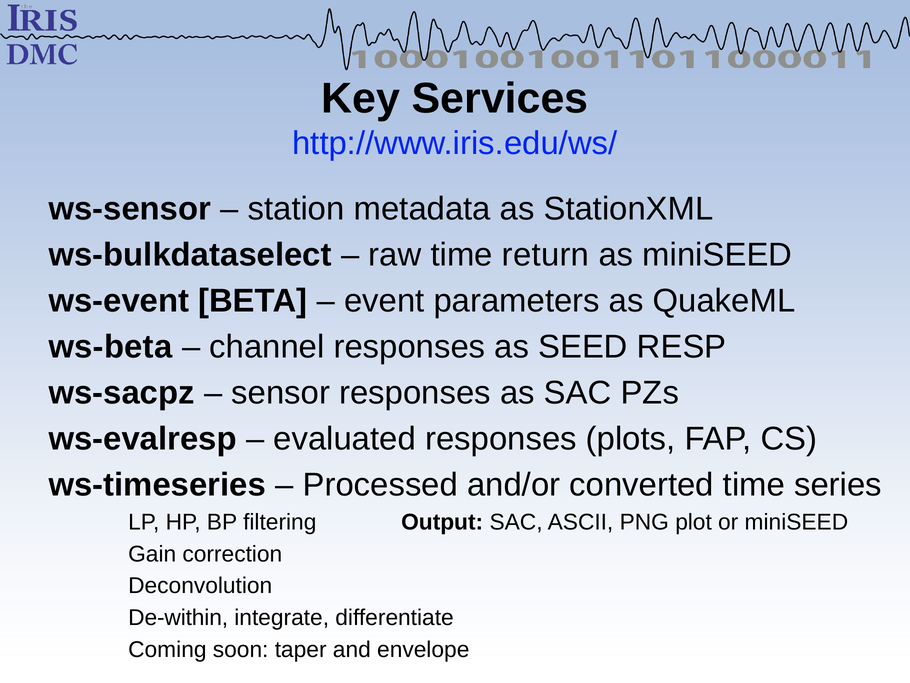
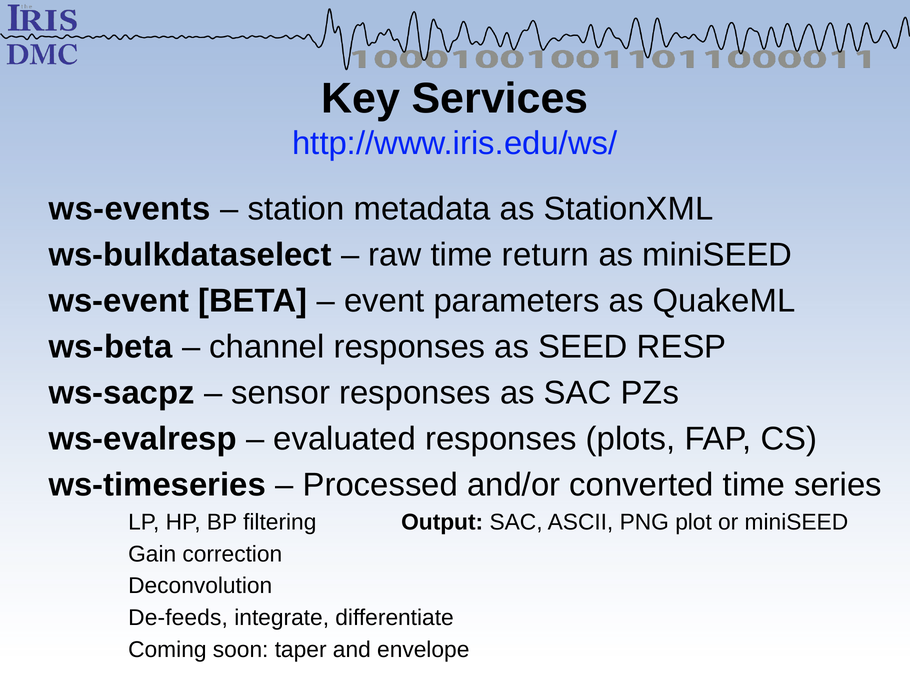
ws-sensor: ws-sensor -> ws-events
De-within: De-within -> De-feeds
